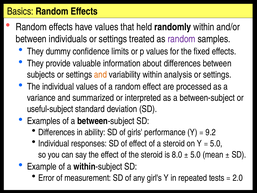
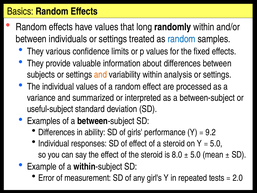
held: held -> long
random at (182, 39) colour: purple -> blue
dummy: dummy -> various
